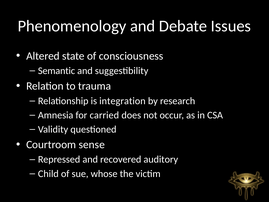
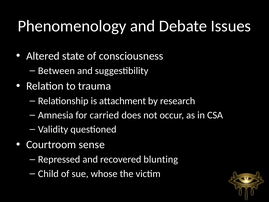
Semantic: Semantic -> Between
integration: integration -> attachment
auditory: auditory -> blunting
